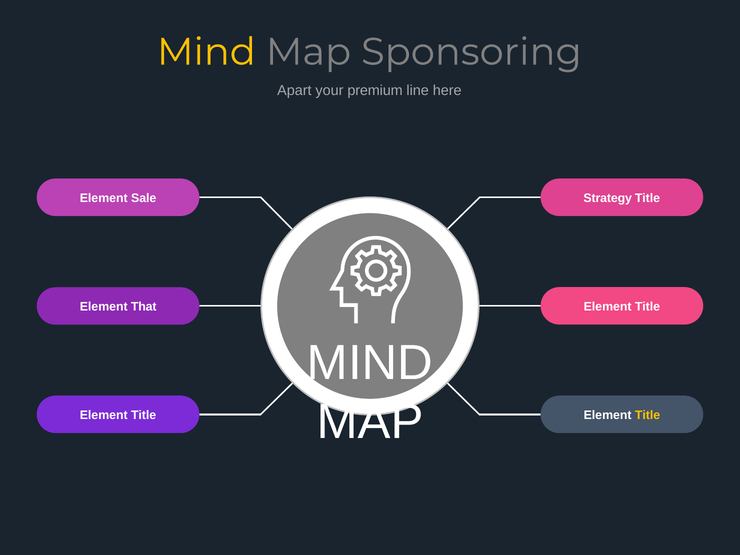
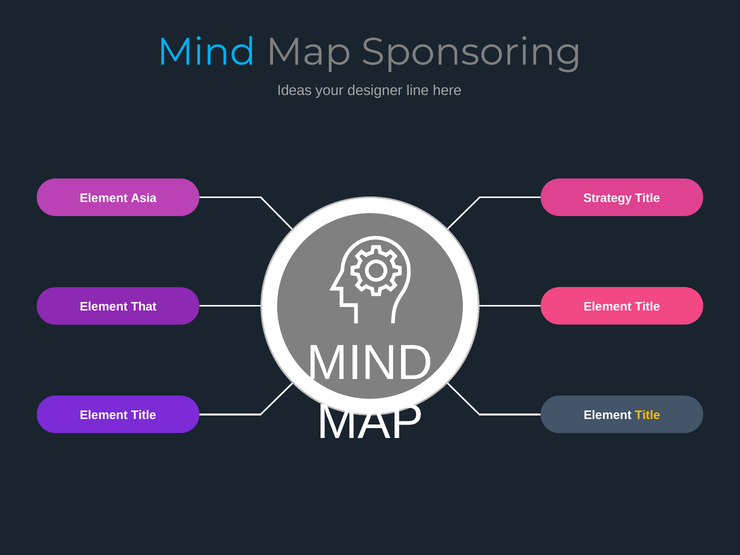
Mind at (206, 52) colour: yellow -> light blue
Apart: Apart -> Ideas
premium: premium -> designer
Sale: Sale -> Asia
